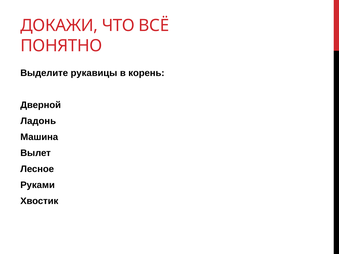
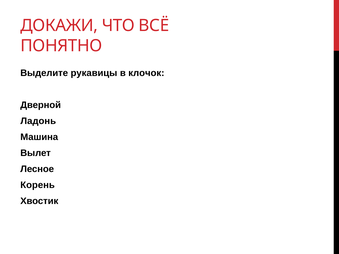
корень: корень -> клочок
Руками: Руками -> Корень
